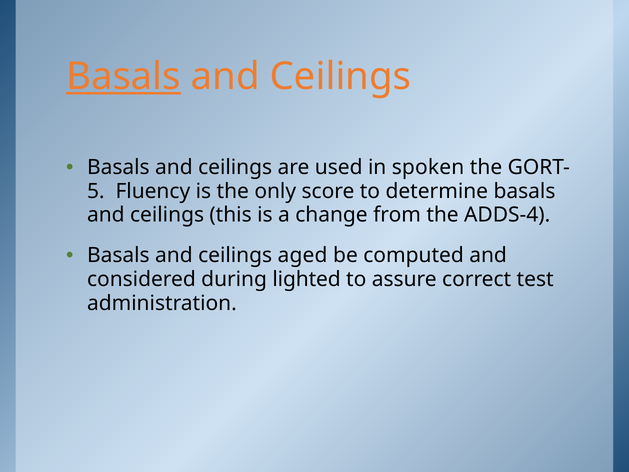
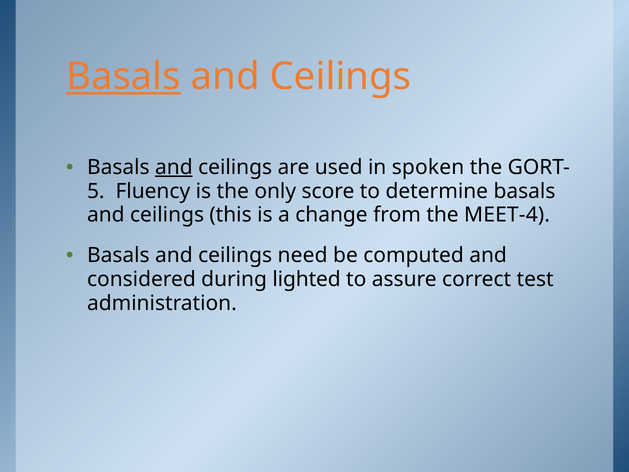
and at (174, 167) underline: none -> present
ADDS-4: ADDS-4 -> MEET-4
aged: aged -> need
